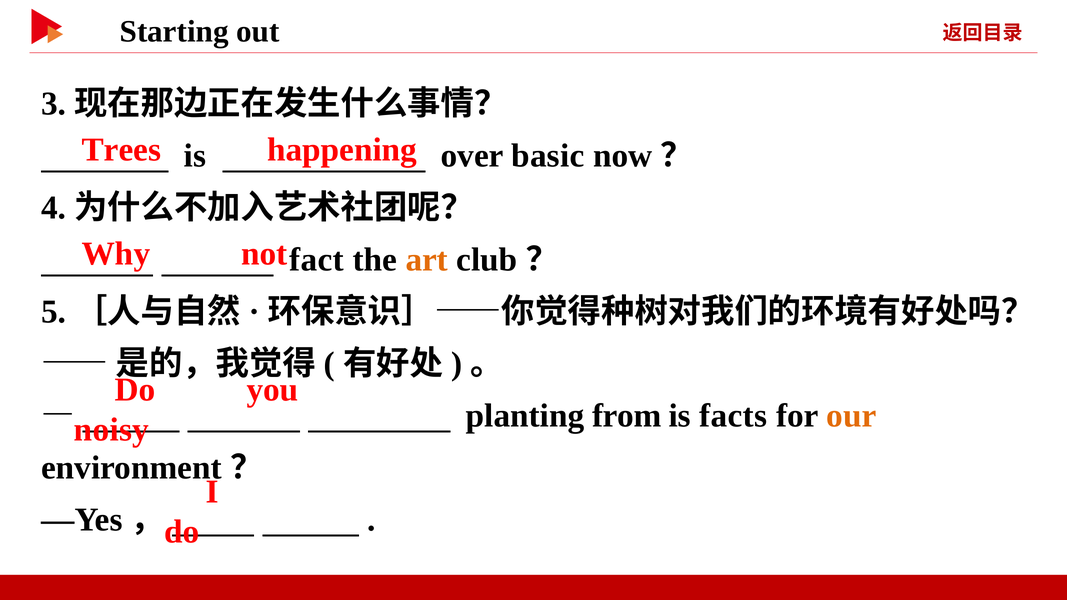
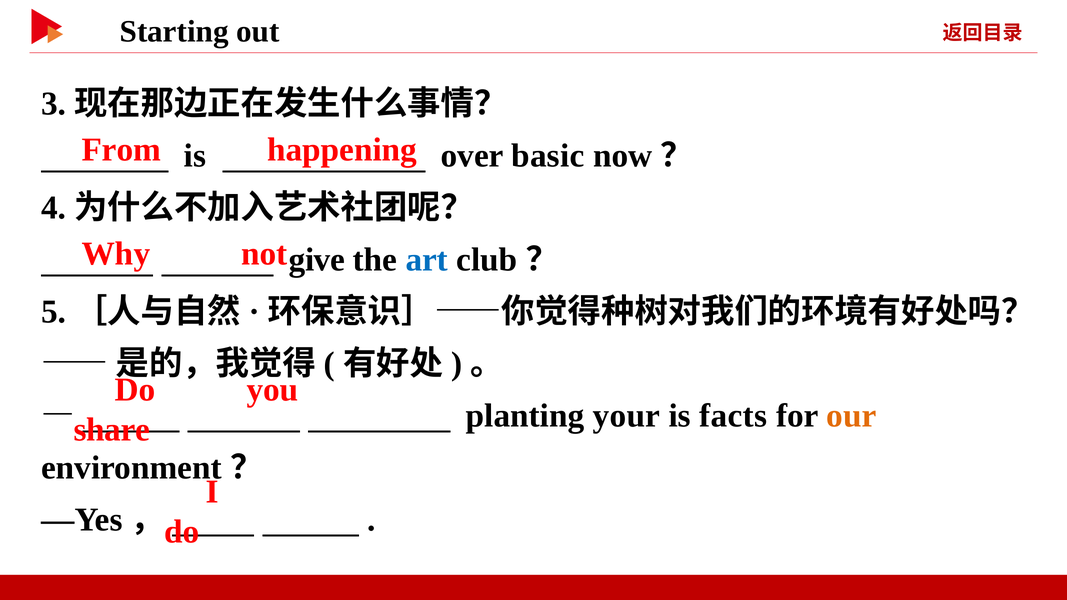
Trees: Trees -> From
fact: fact -> give
art colour: orange -> blue
from: from -> your
noisy: noisy -> share
